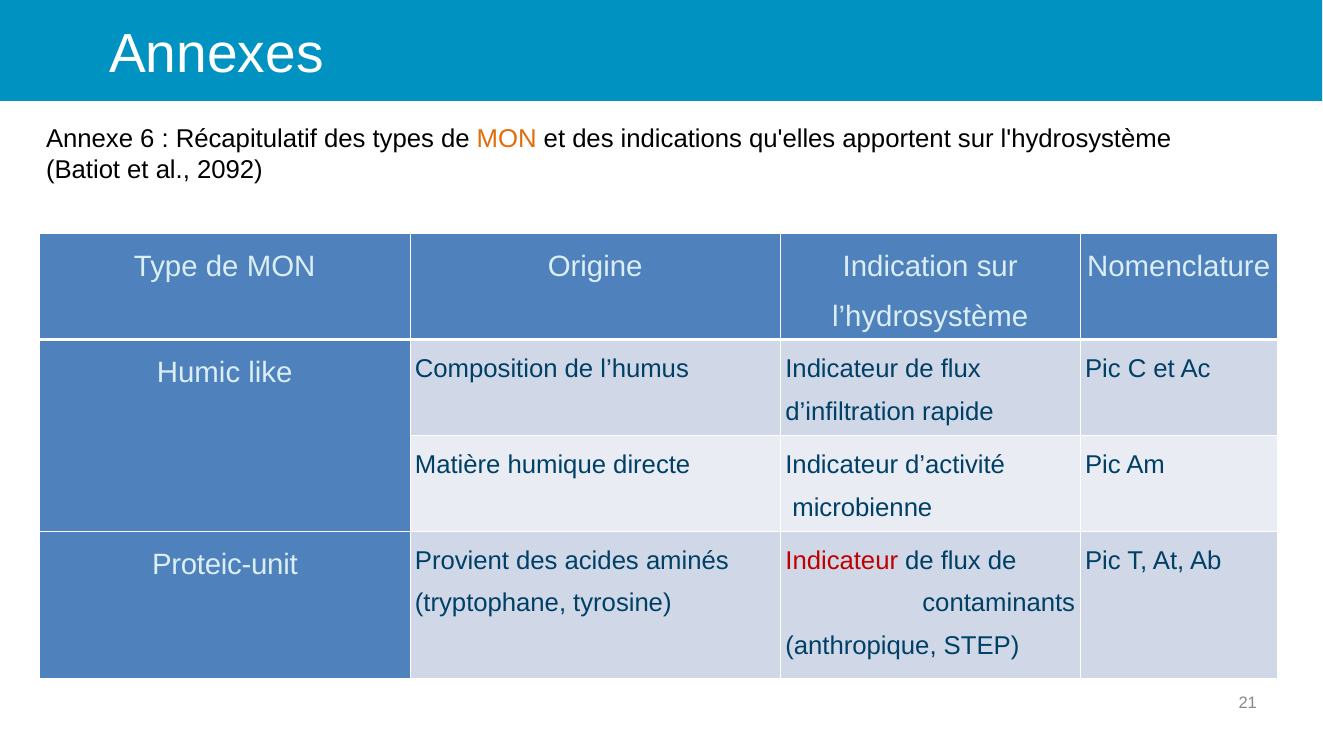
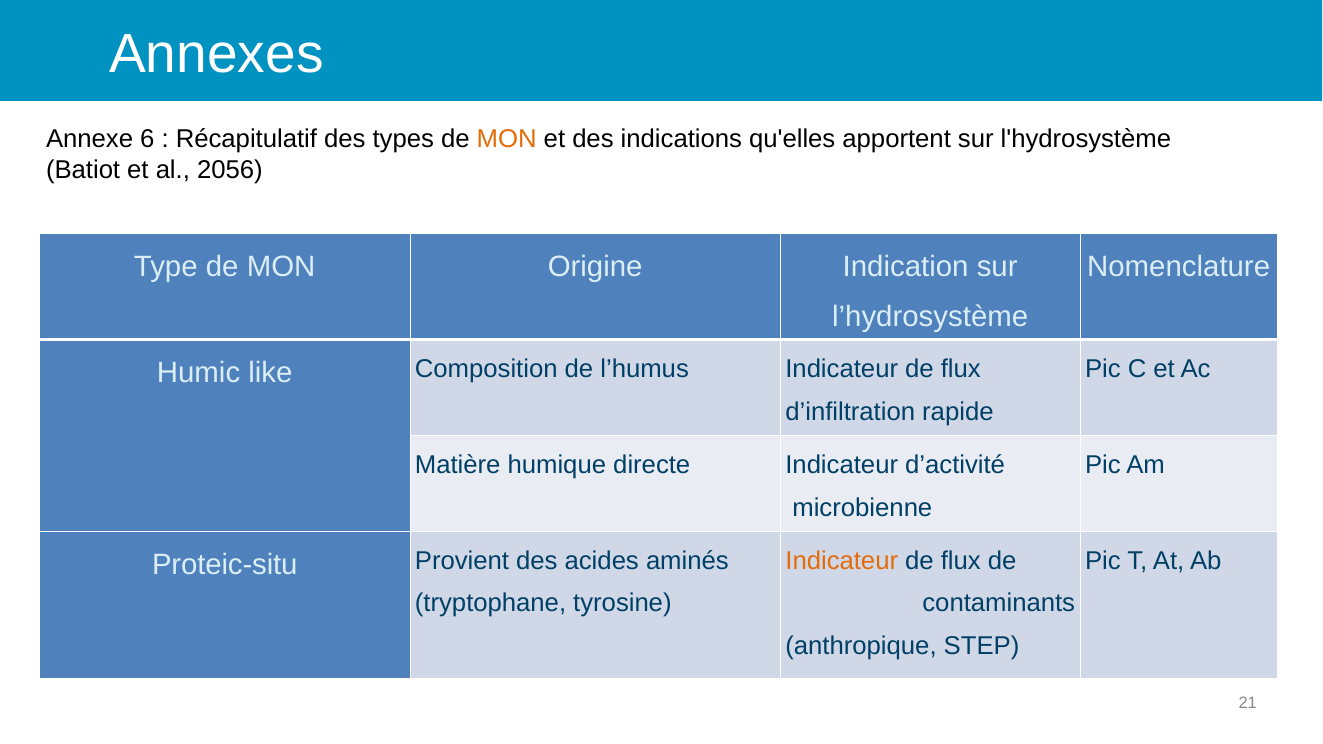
2092: 2092 -> 2056
Indicateur at (842, 561) colour: red -> orange
Proteic-unit: Proteic-unit -> Proteic-situ
